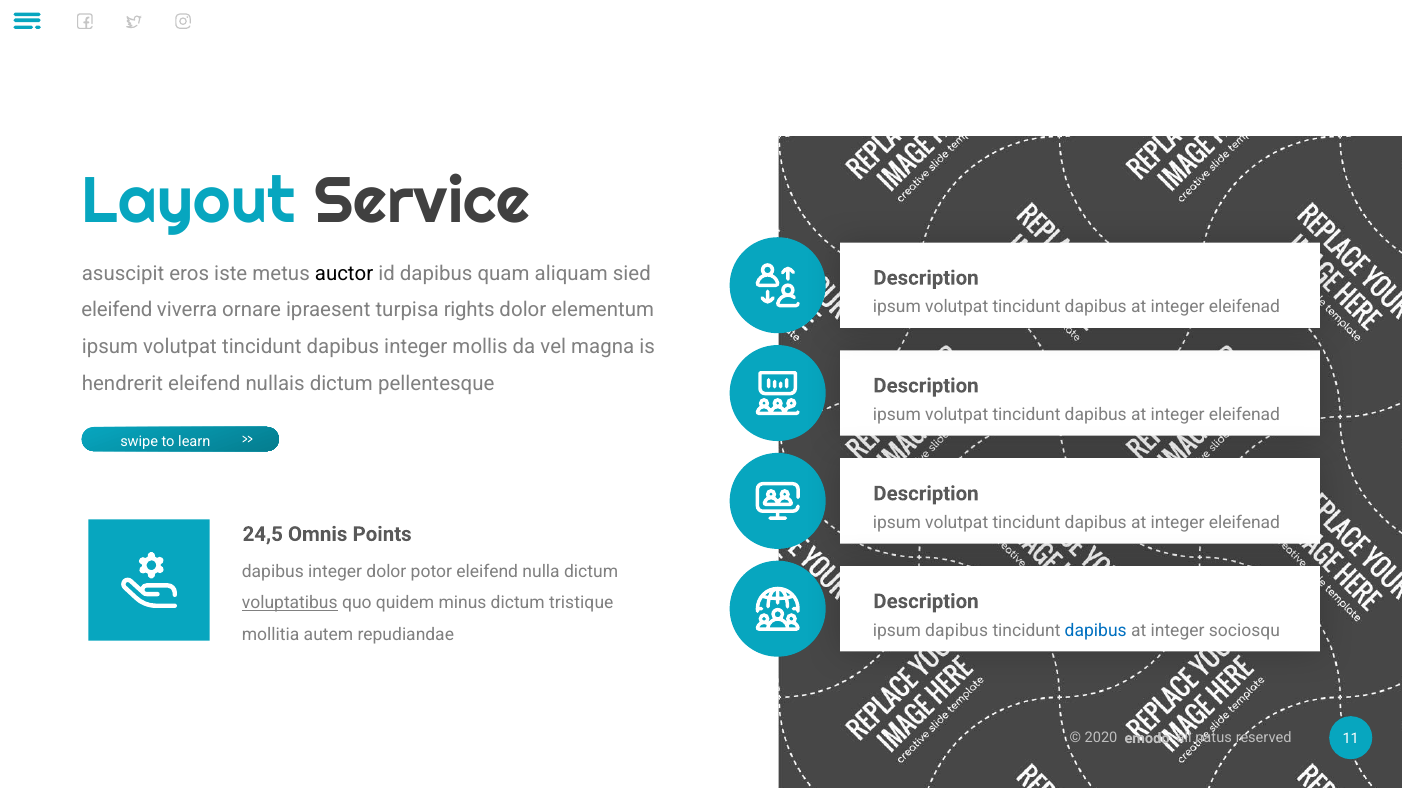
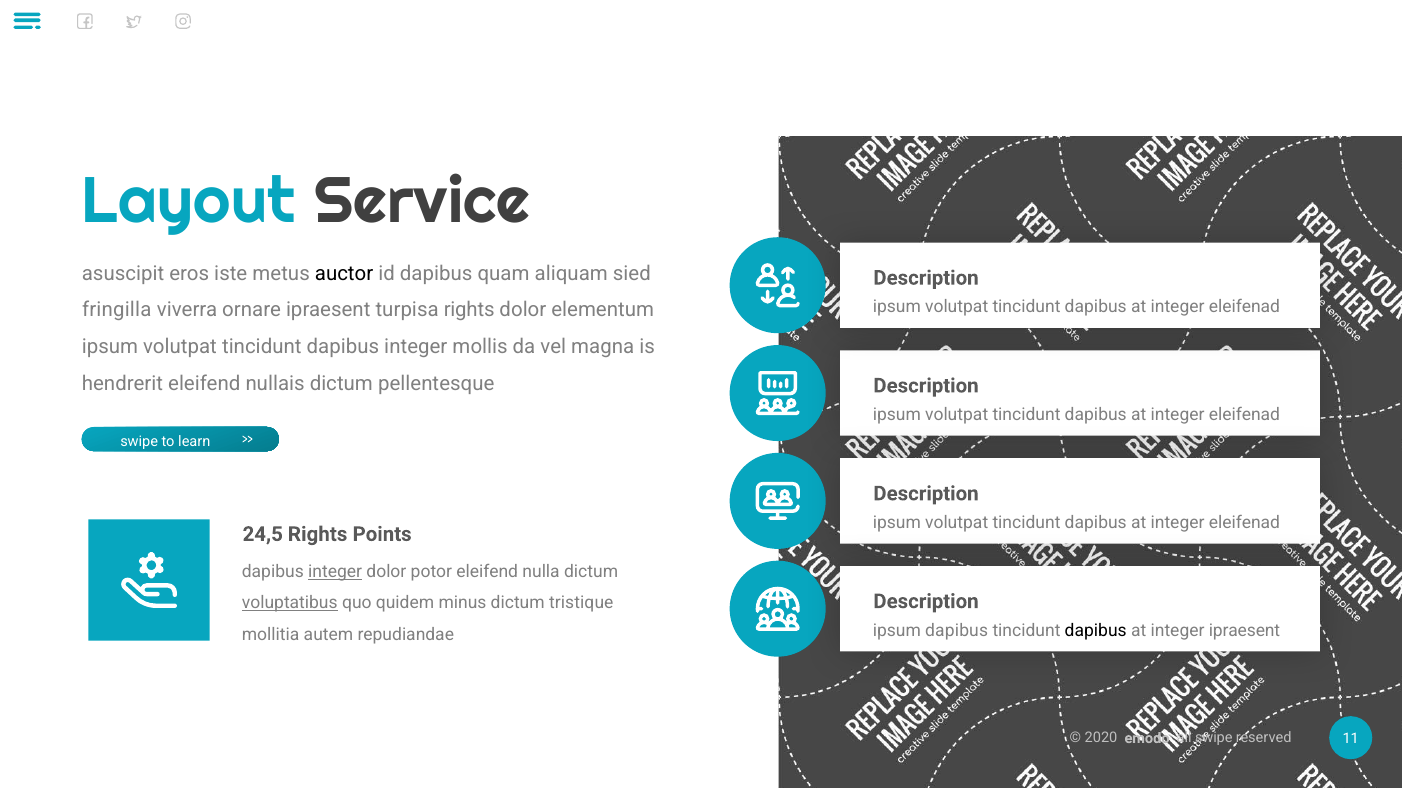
eleifend at (117, 310): eleifend -> fringilla
24,5 Omnis: Omnis -> Rights
integer at (335, 572) underline: none -> present
dapibus at (1096, 631) colour: blue -> black
integer sociosqu: sociosqu -> ipraesent
all natus: natus -> swipe
